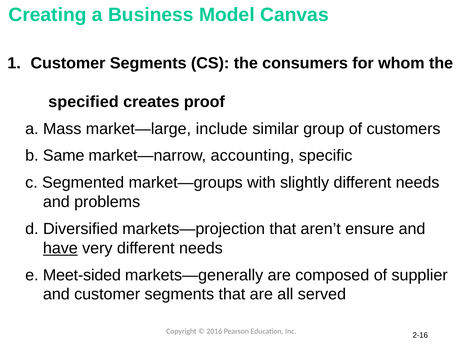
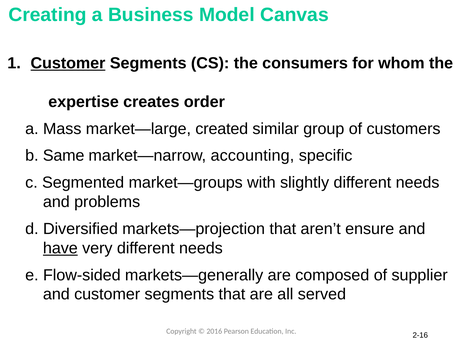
Customer at (68, 63) underline: none -> present
specified: specified -> expertise
proof: proof -> order
include: include -> created
Meet-sided: Meet-sided -> Flow-sided
